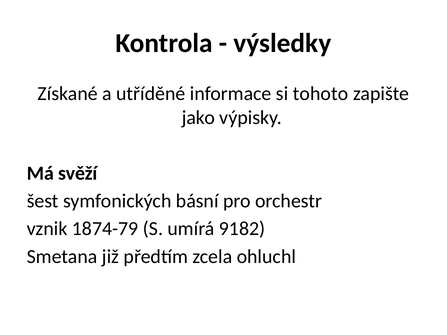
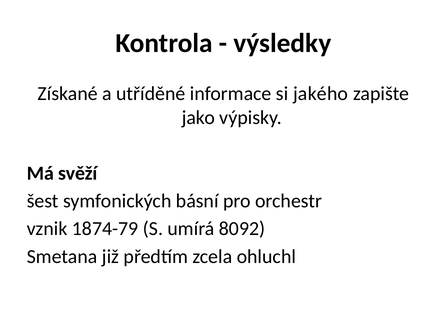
tohoto: tohoto -> jakého
9182: 9182 -> 8092
